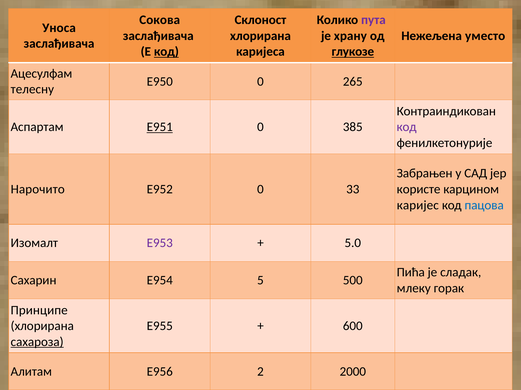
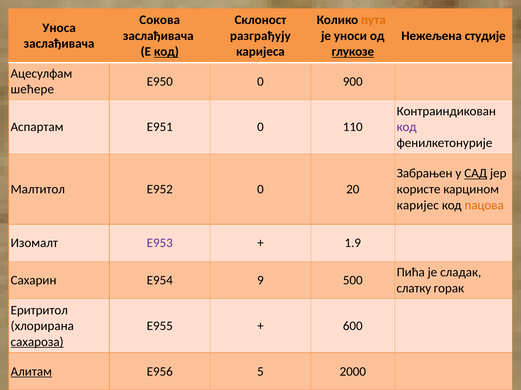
пута colour: purple -> orange
хлорирана at (260, 36): хлорирана -> разграђују
храну: храну -> уноси
уместо: уместо -> студије
265: 265 -> 900
телесну: телесну -> шећере
Е951 underline: present -> none
385: 385 -> 110
САД underline: none -> present
Нарочито: Нарочито -> Малтитол
33: 33 -> 20
пацова colour: blue -> orange
5.0: 5.0 -> 1.9
5: 5 -> 9
млеку: млеку -> слатку
Принципе: Принципе -> Еритритол
Алитам underline: none -> present
2: 2 -> 5
